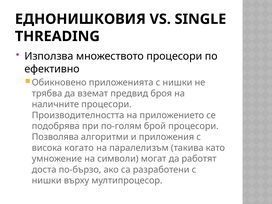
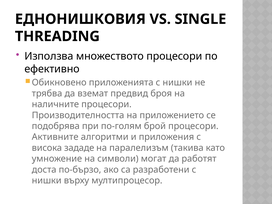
Позволява: Позволява -> Активните
когато: когато -> зададе
